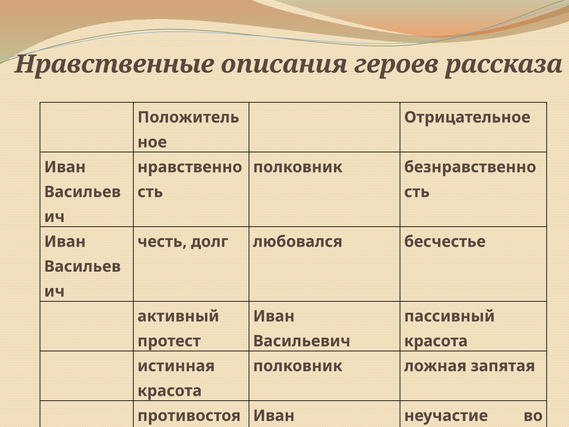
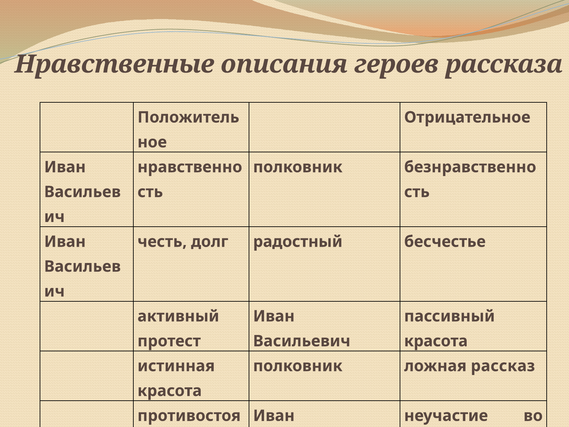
любовался: любовался -> радостный
запятая: запятая -> рассказ
